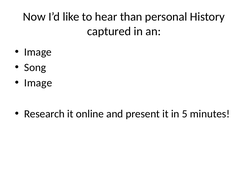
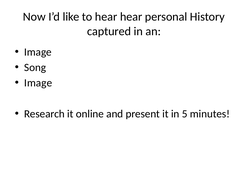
hear than: than -> hear
